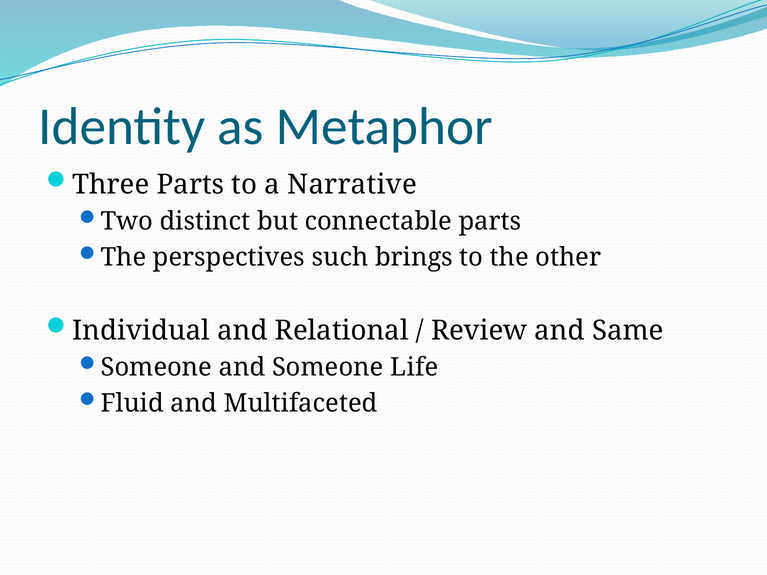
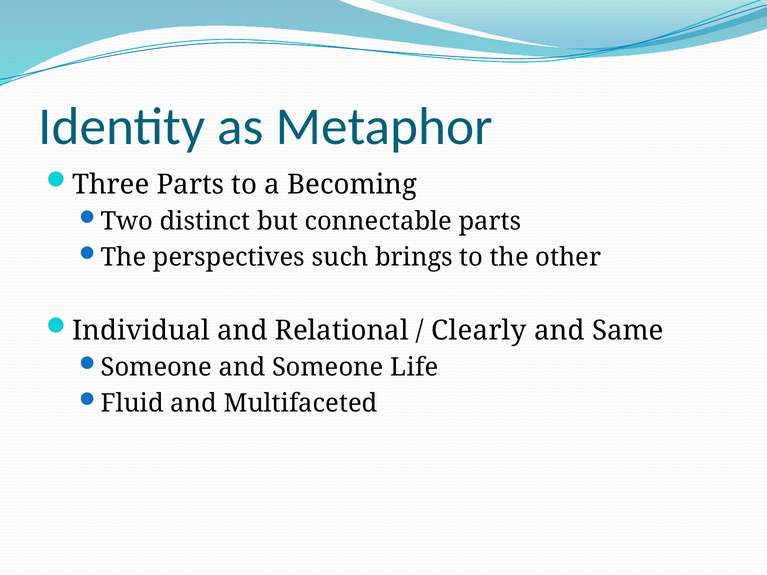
Narrative: Narrative -> Becoming
Review: Review -> Clearly
